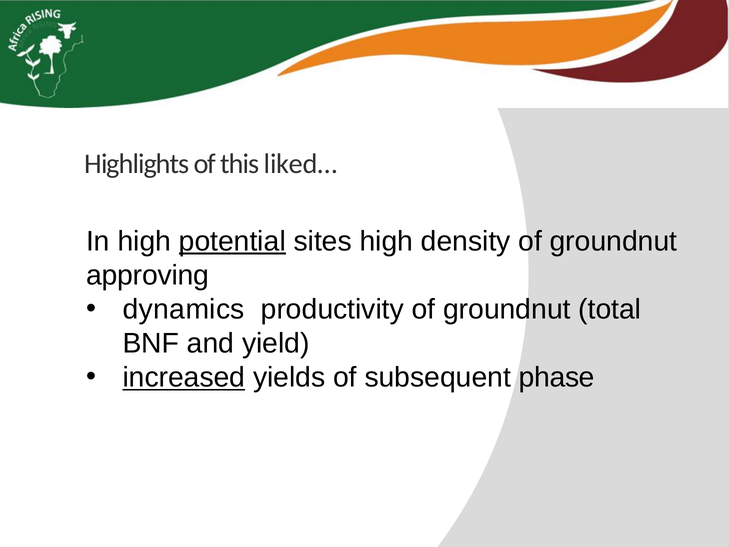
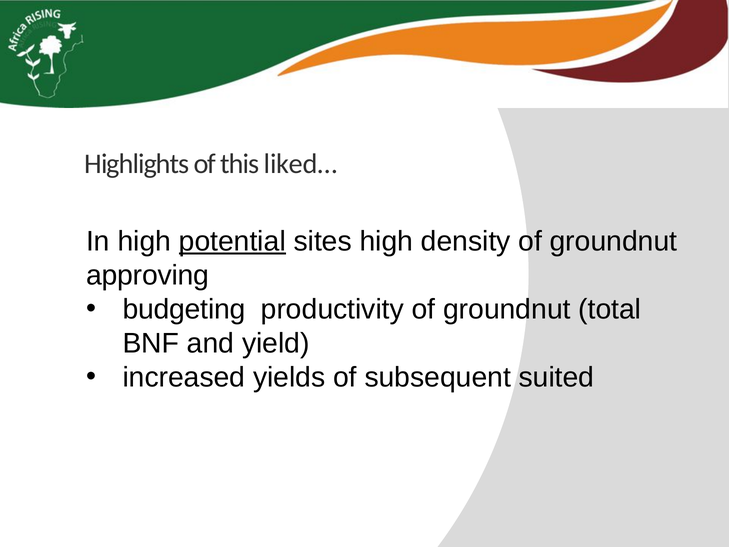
dynamics: dynamics -> budgeting
increased underline: present -> none
phase: phase -> suited
